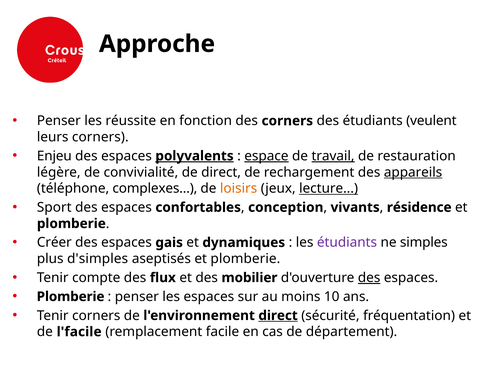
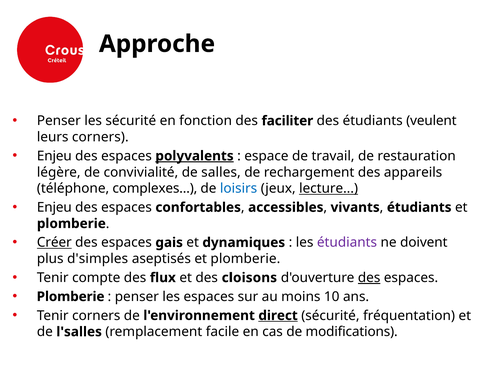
les réussite: réussite -> sécurité
des corners: corners -> faciliter
espace underline: present -> none
travail underline: present -> none
de direct: direct -> salles
appareils underline: present -> none
loisirs colour: orange -> blue
Sport at (54, 208): Sport -> Enjeu
conception: conception -> accessibles
résidence at (419, 208): résidence -> étudiants
Créer underline: none -> present
simples: simples -> doivent
mobilier: mobilier -> cloisons
l'facile: l'facile -> l'salles
département: département -> modifications
